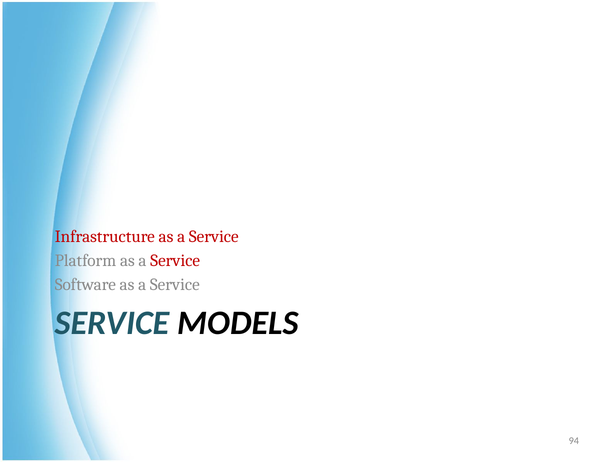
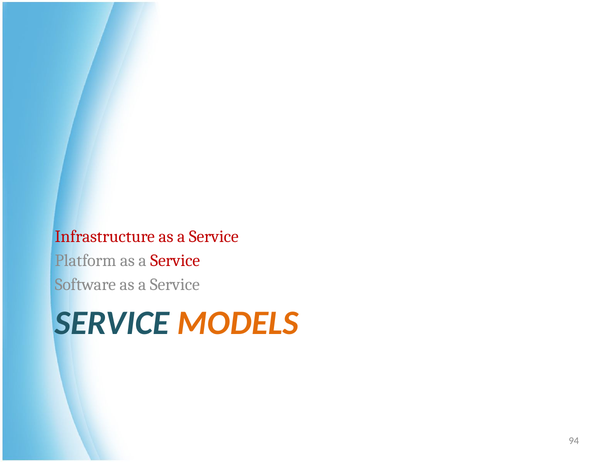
MODELS colour: black -> orange
